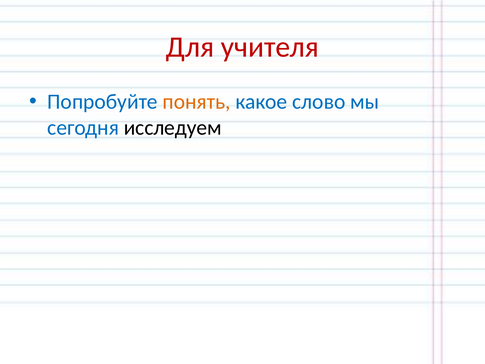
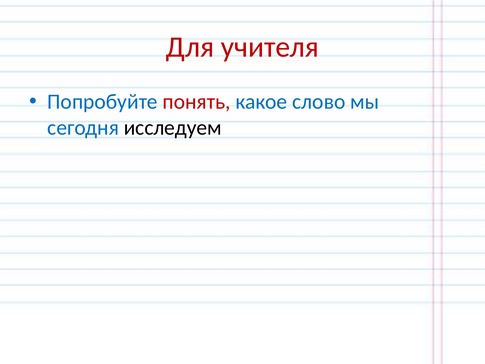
понять colour: orange -> red
